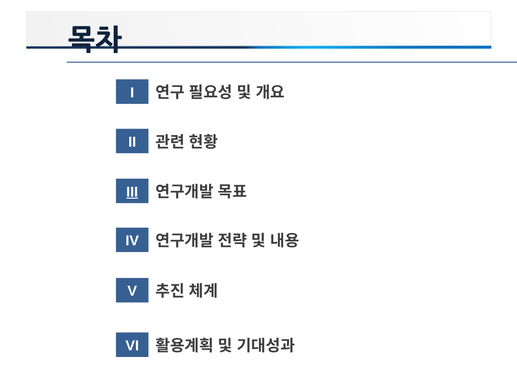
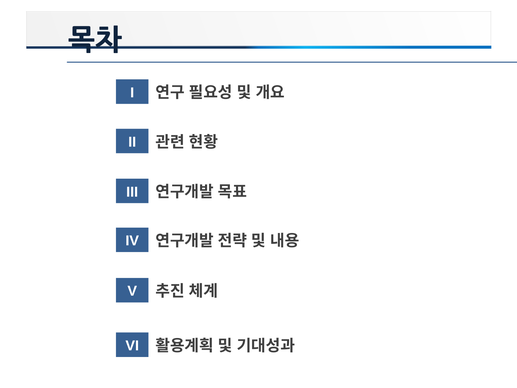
III underline: present -> none
